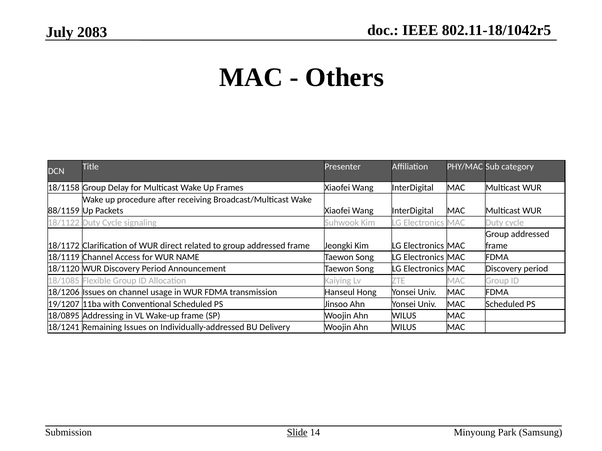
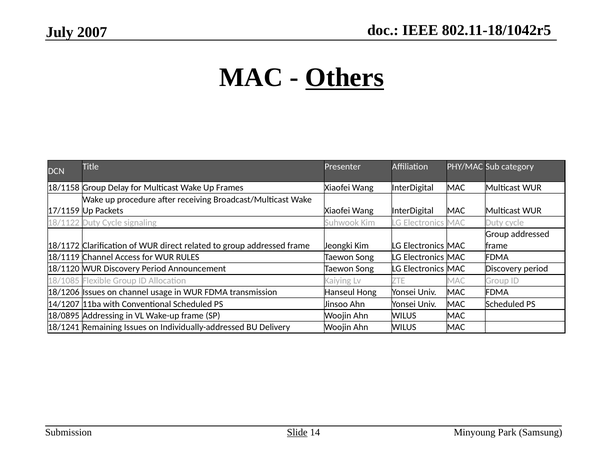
2083: 2083 -> 2007
Others underline: none -> present
88/1159: 88/1159 -> 17/1159
NAME: NAME -> RULES
19/1207: 19/1207 -> 14/1207
